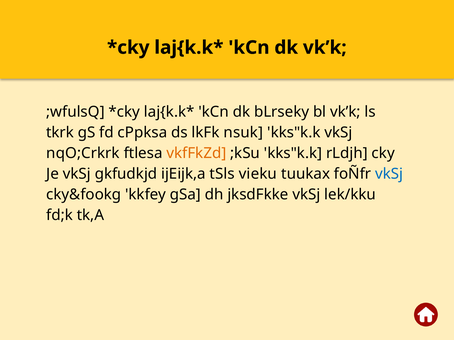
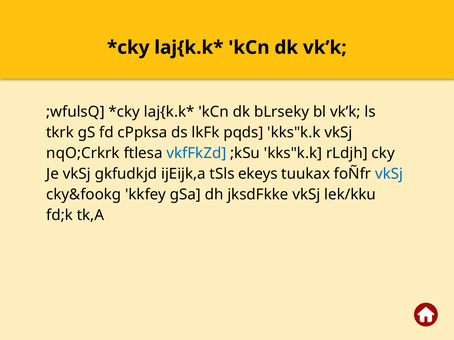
nsuk: nsuk -> pqds
vkfFkZd colour: orange -> blue
vieku: vieku -> ekeys
